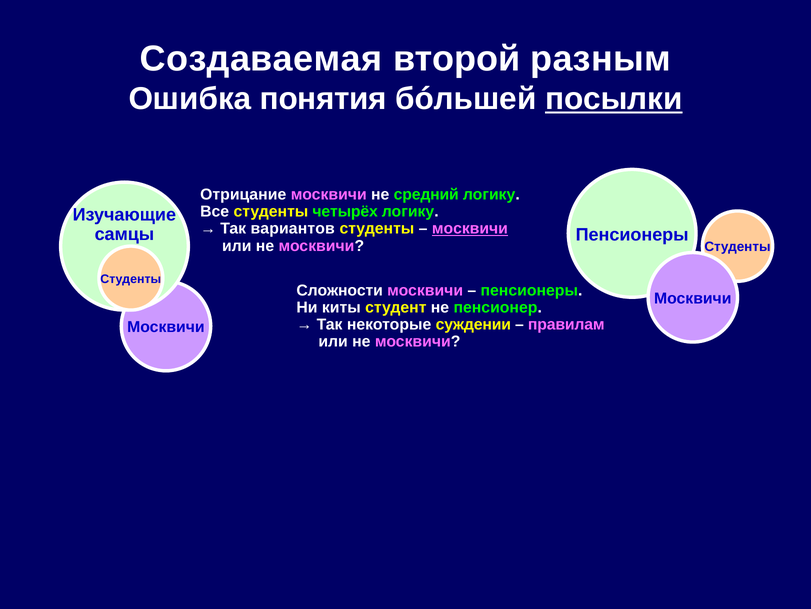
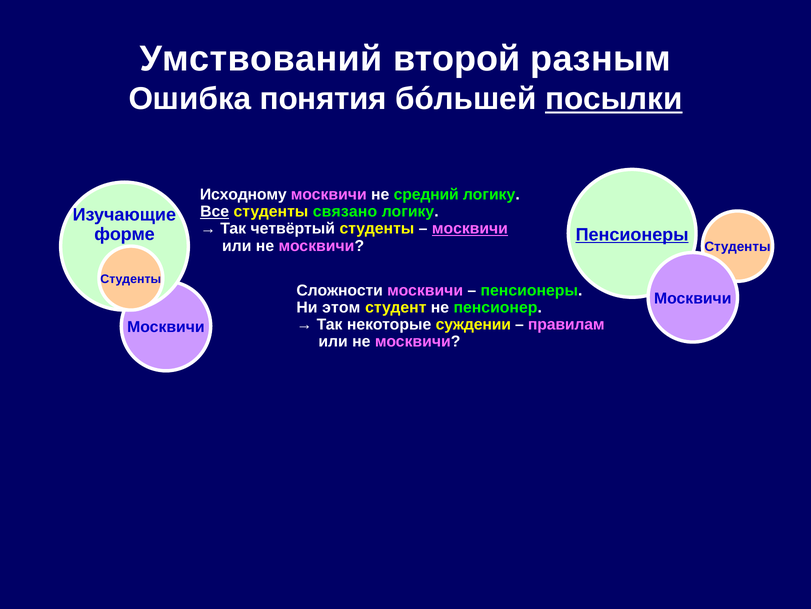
Создаваемая: Создаваемая -> Умствований
Отрицание: Отрицание -> Исходному
Все underline: none -> present
четырёх: четырёх -> связано
вариантов: вариантов -> четвёртый
самцы: самцы -> форме
Пенсионеры at (632, 234) underline: none -> present
киты: киты -> этом
